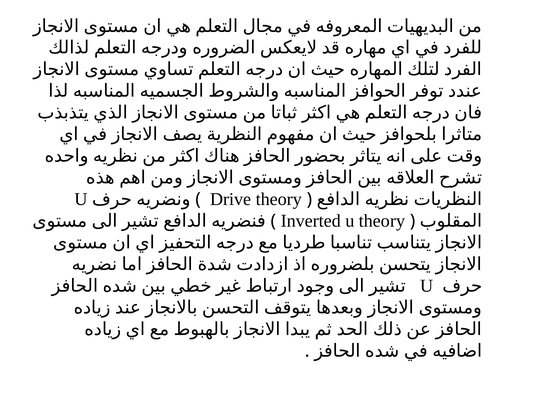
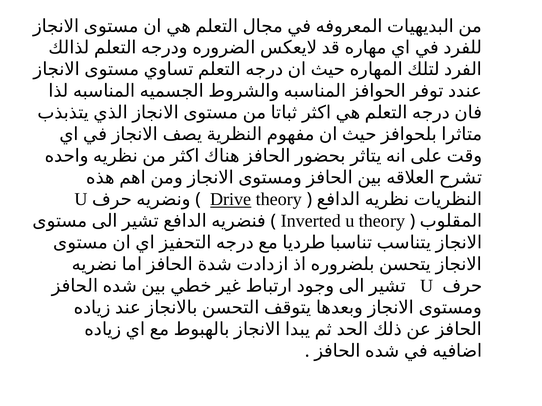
Drive underline: none -> present
